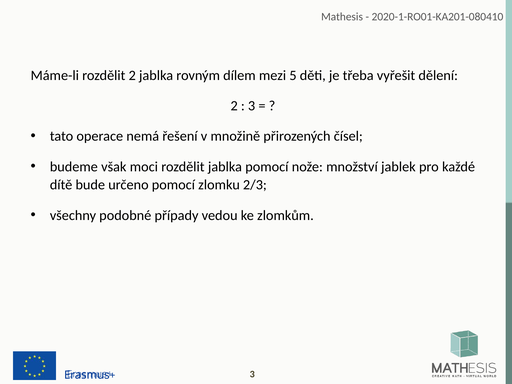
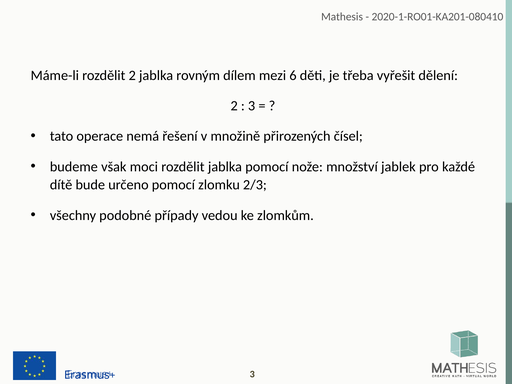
5: 5 -> 6
